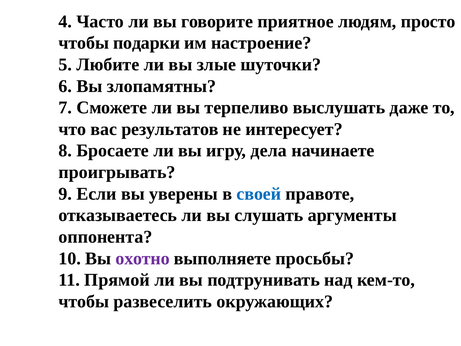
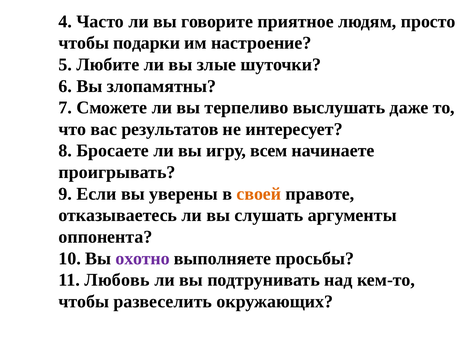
дела: дела -> всем
своей colour: blue -> orange
Прямой: Прямой -> Любовь
